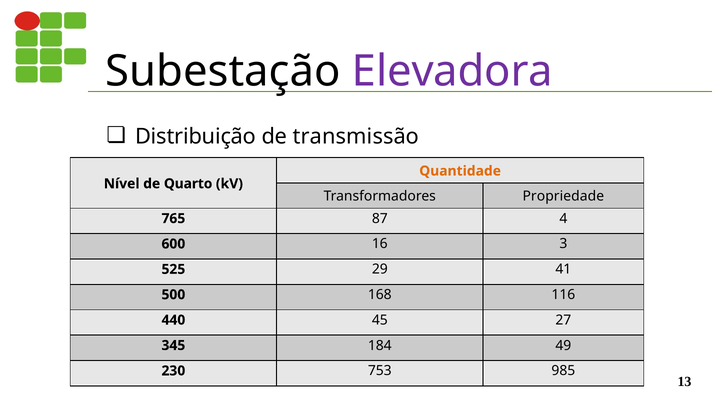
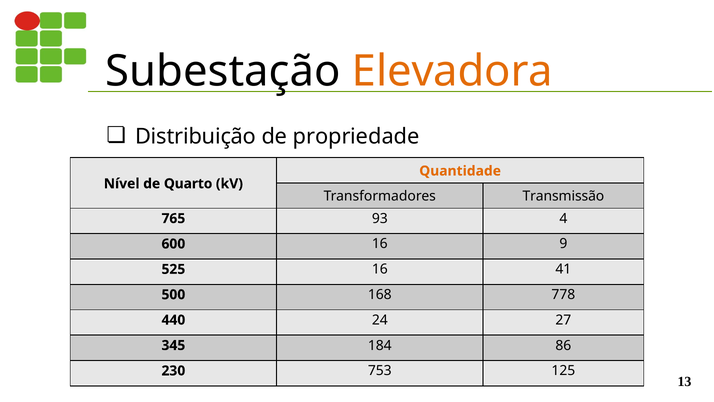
Elevadora colour: purple -> orange
transmissão: transmissão -> propriedade
Propriedade: Propriedade -> Transmissão
87: 87 -> 93
3: 3 -> 9
525 29: 29 -> 16
116: 116 -> 778
45: 45 -> 24
49: 49 -> 86
985: 985 -> 125
